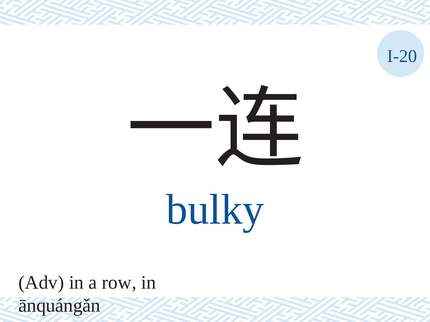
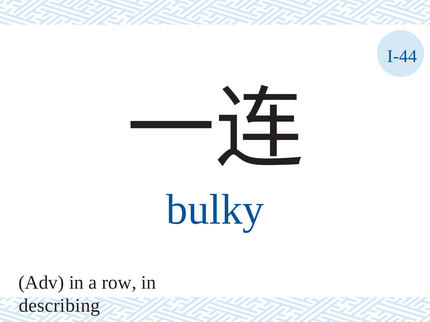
I-20: I-20 -> I-44
ānquángǎn: ānquángǎn -> describing
